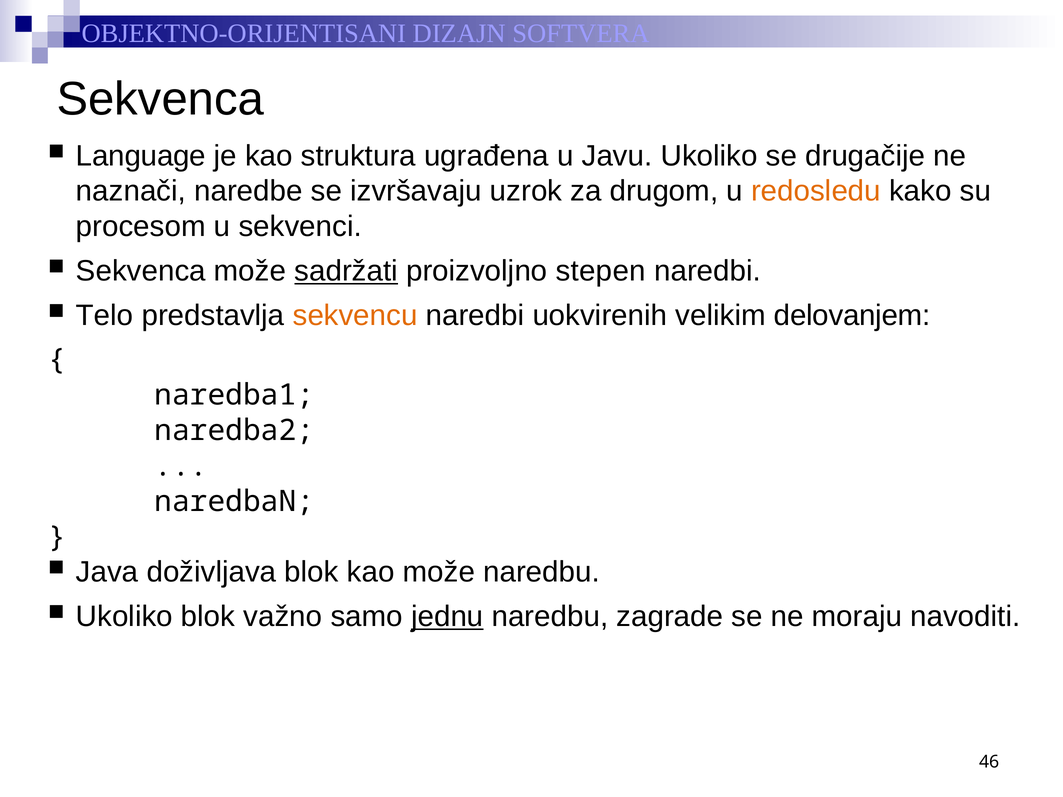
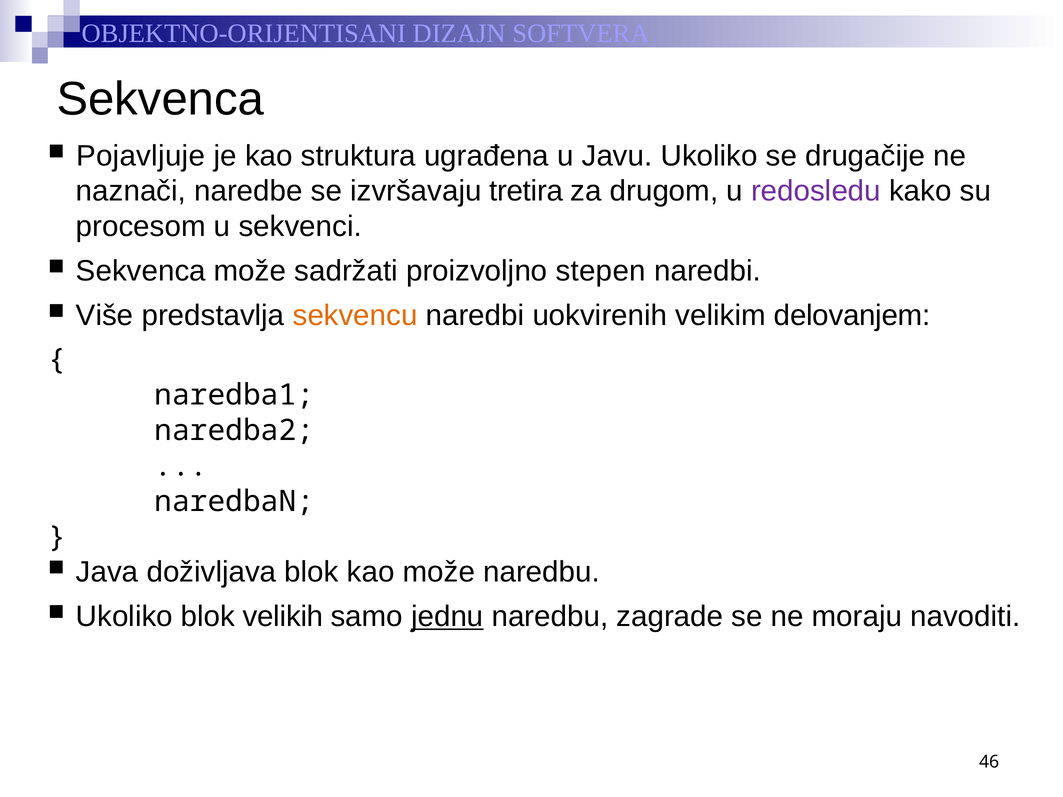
Language: Language -> Pojavljuje
uzrok: uzrok -> tretira
redosledu colour: orange -> purple
sadržati underline: present -> none
Telo: Telo -> Više
važno: važno -> velikih
